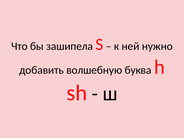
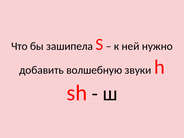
буква: буква -> звуки
